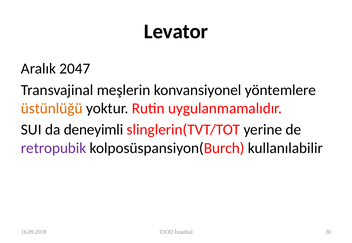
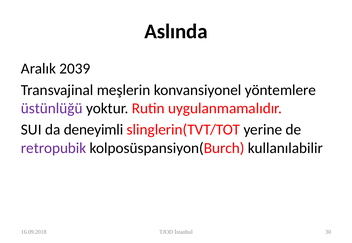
Levator: Levator -> Aslında
2047: 2047 -> 2039
üstünlüğü colour: orange -> purple
